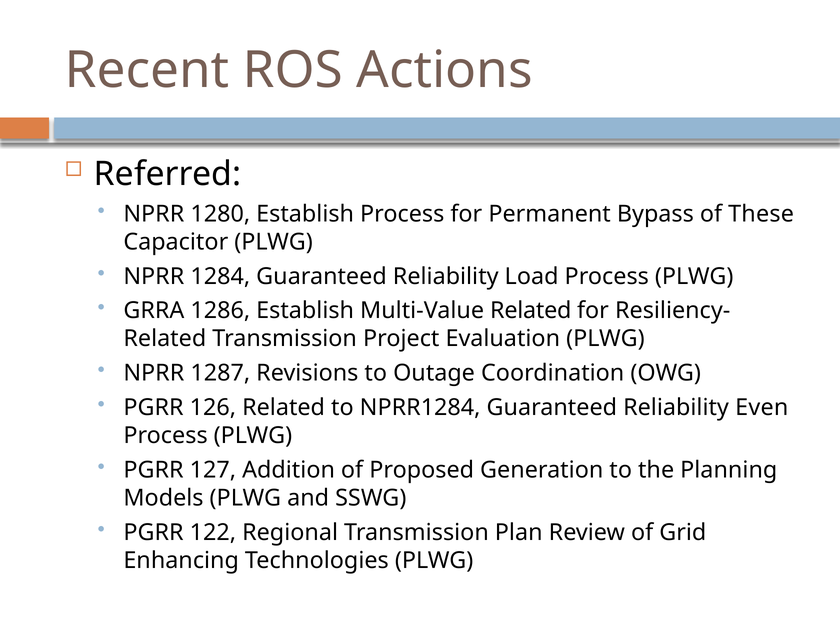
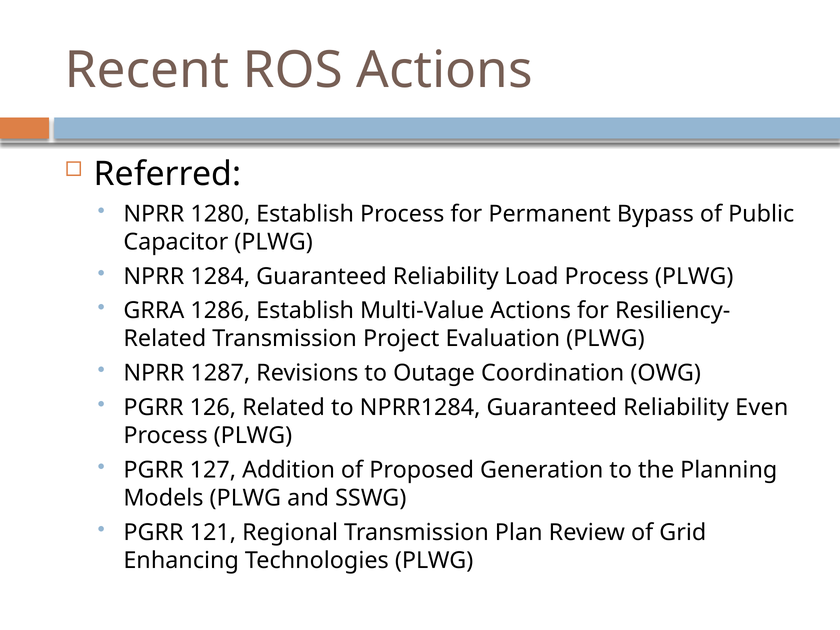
These: These -> Public
Multi-Value Related: Related -> Actions
122: 122 -> 121
